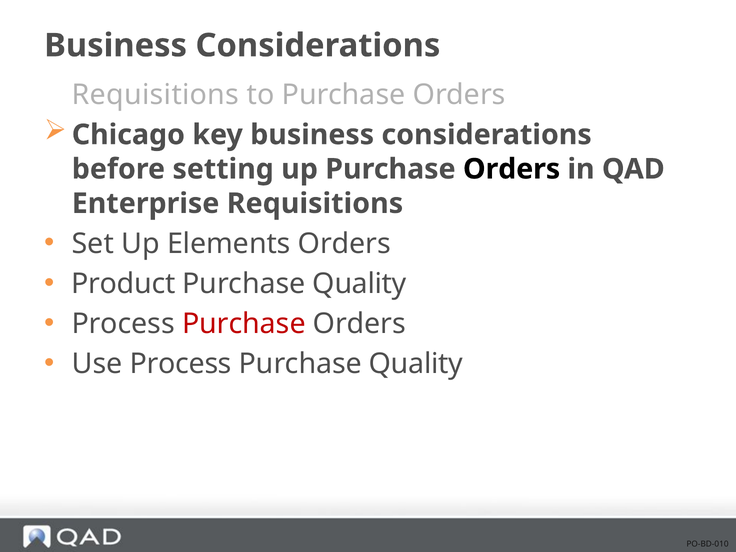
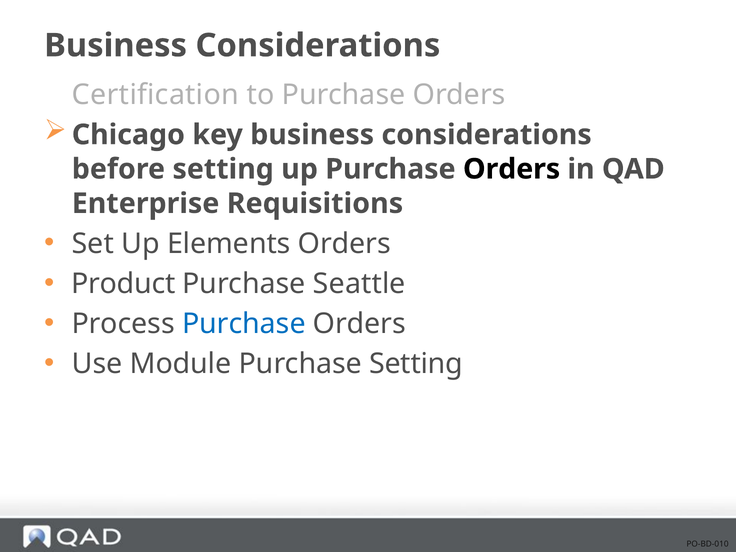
Requisitions at (155, 95): Requisitions -> Certification
Quality at (360, 284): Quality -> Seattle
Purchase at (244, 324) colour: red -> blue
Use Process: Process -> Module
Quality at (416, 364): Quality -> Setting
